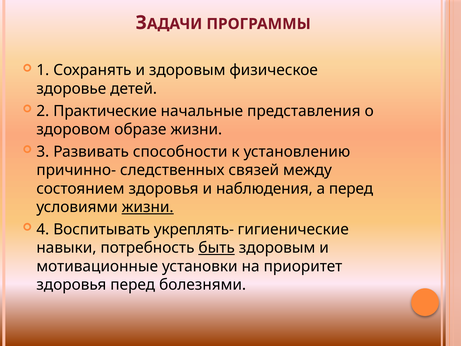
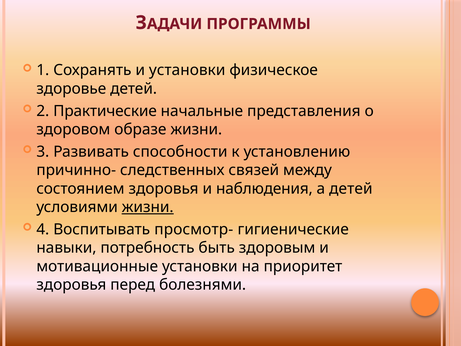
и здоровым: здоровым -> установки
а перед: перед -> детей
укреплять-: укреплять- -> просмотр-
быть underline: present -> none
